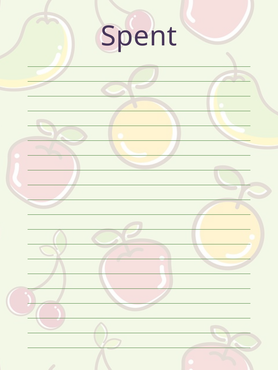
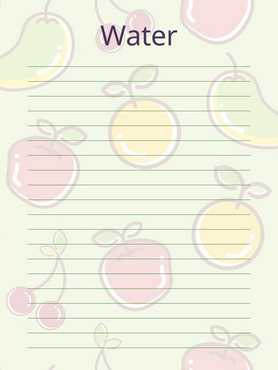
Spent: Spent -> Water
